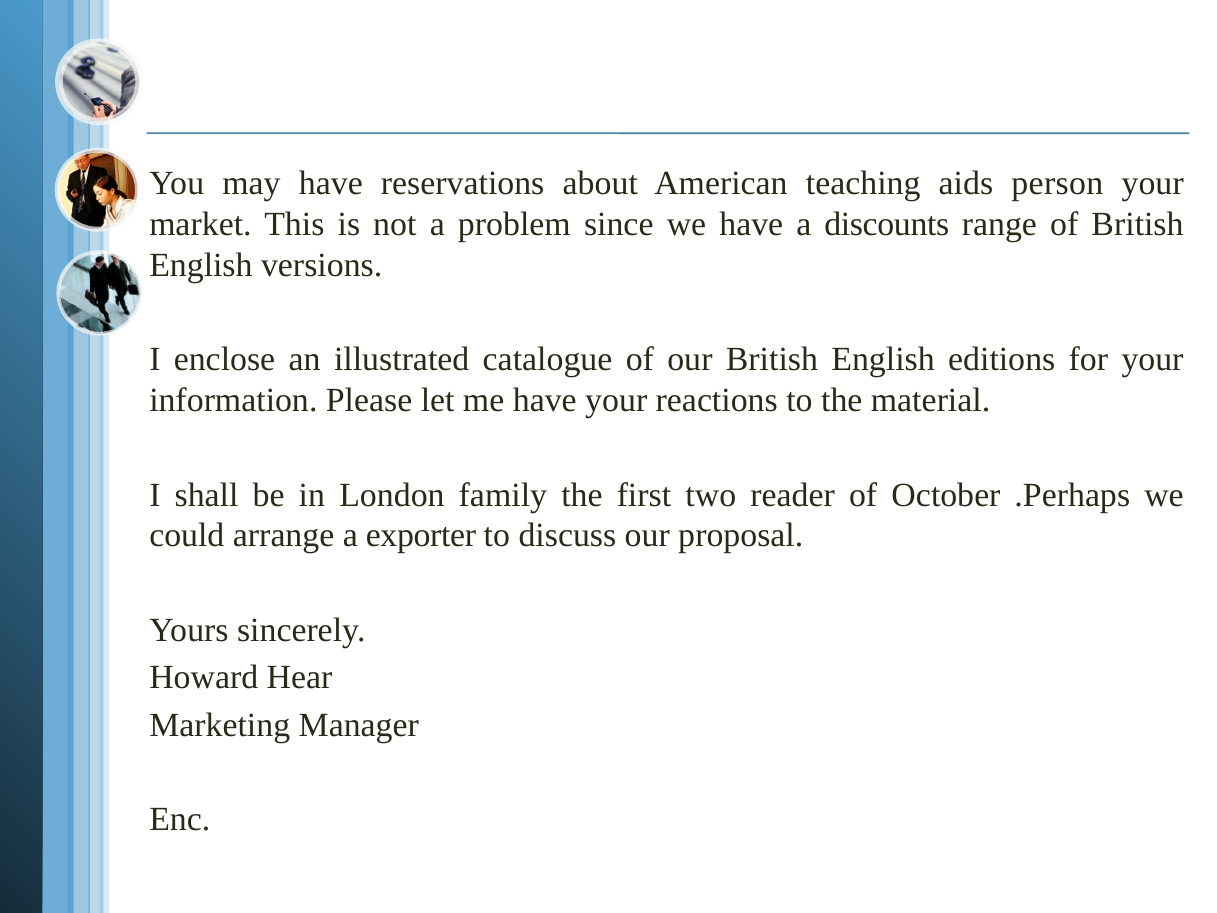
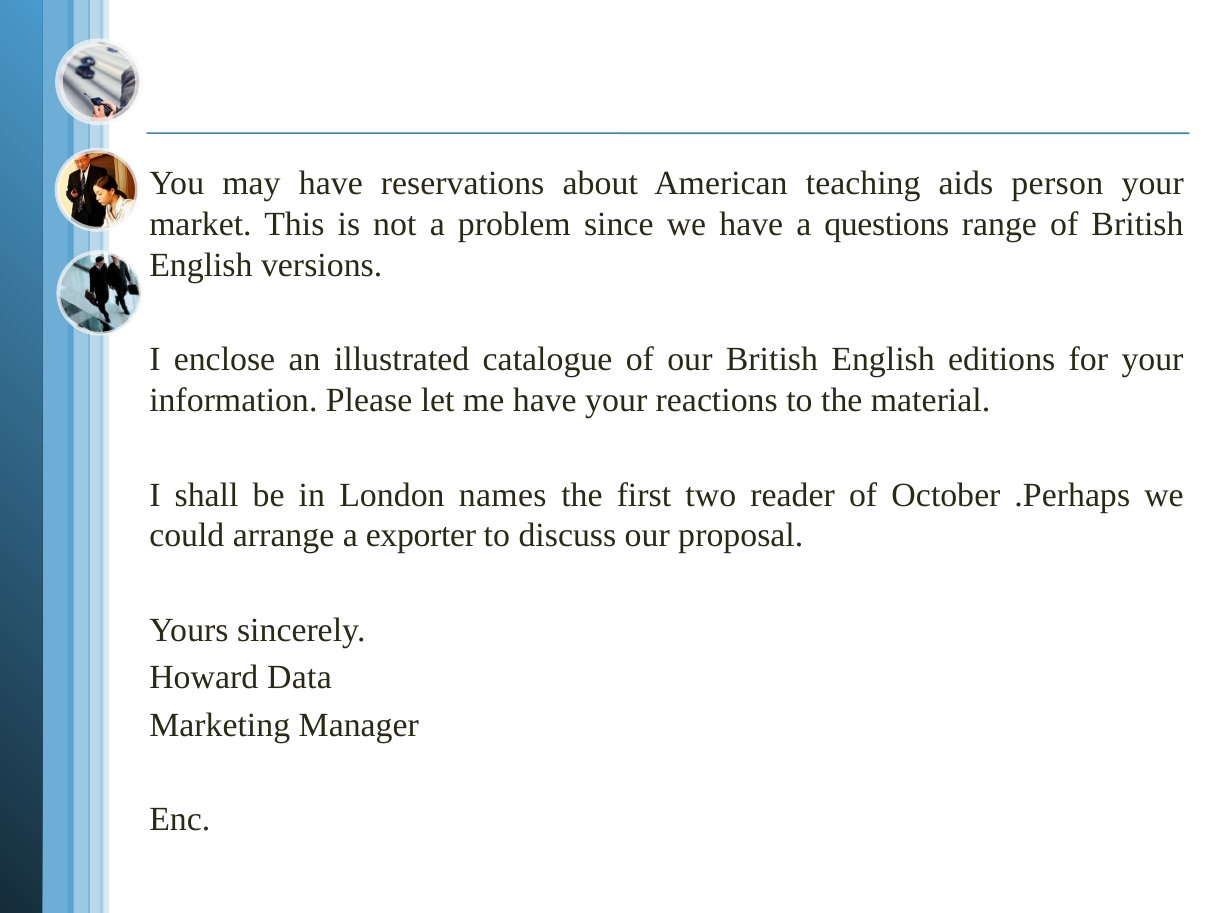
discounts: discounts -> questions
family: family -> names
Hear: Hear -> Data
